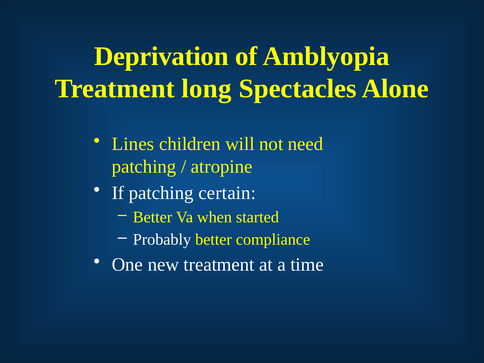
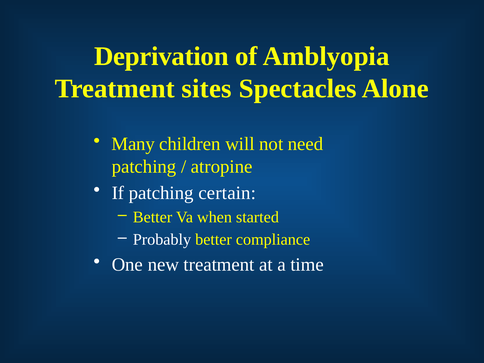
long: long -> sites
Lines: Lines -> Many
